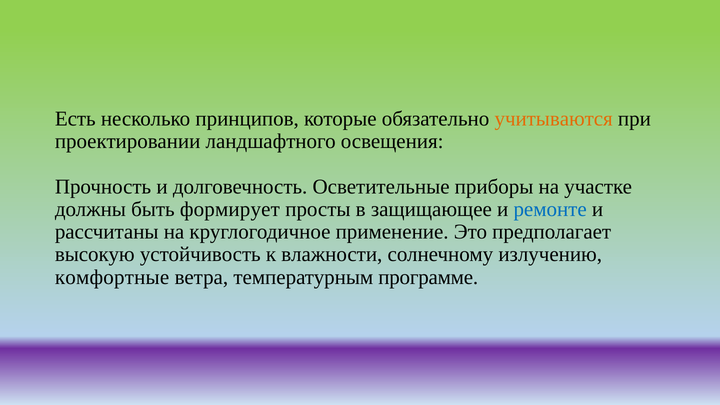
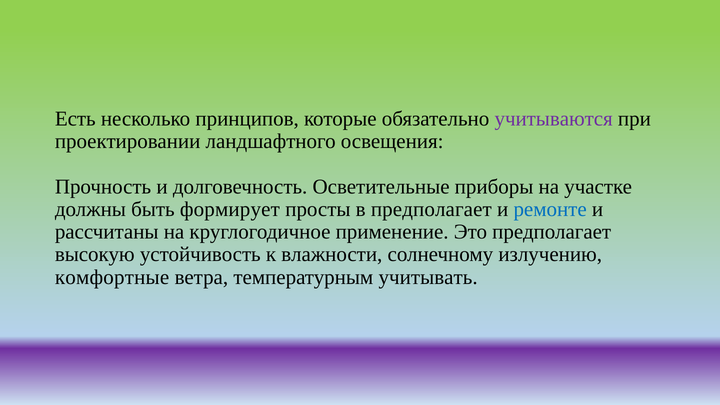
учитываются colour: orange -> purple
в защищающее: защищающее -> предполагает
программе: программе -> учитывать
